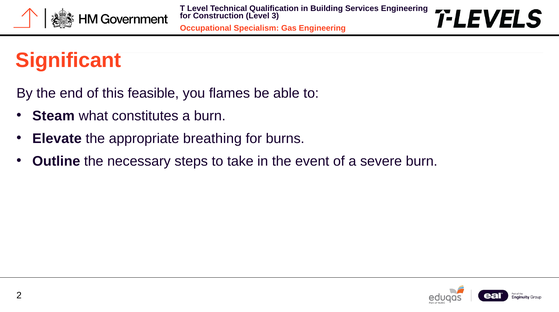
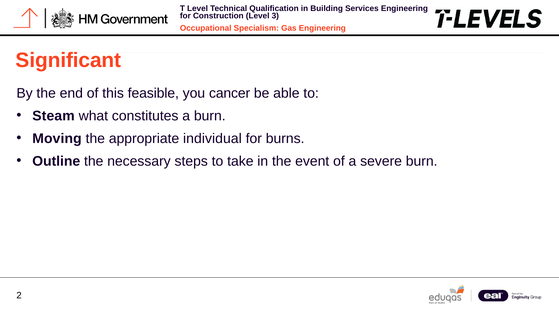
flames: flames -> cancer
Elevate: Elevate -> Moving
breathing: breathing -> individual
